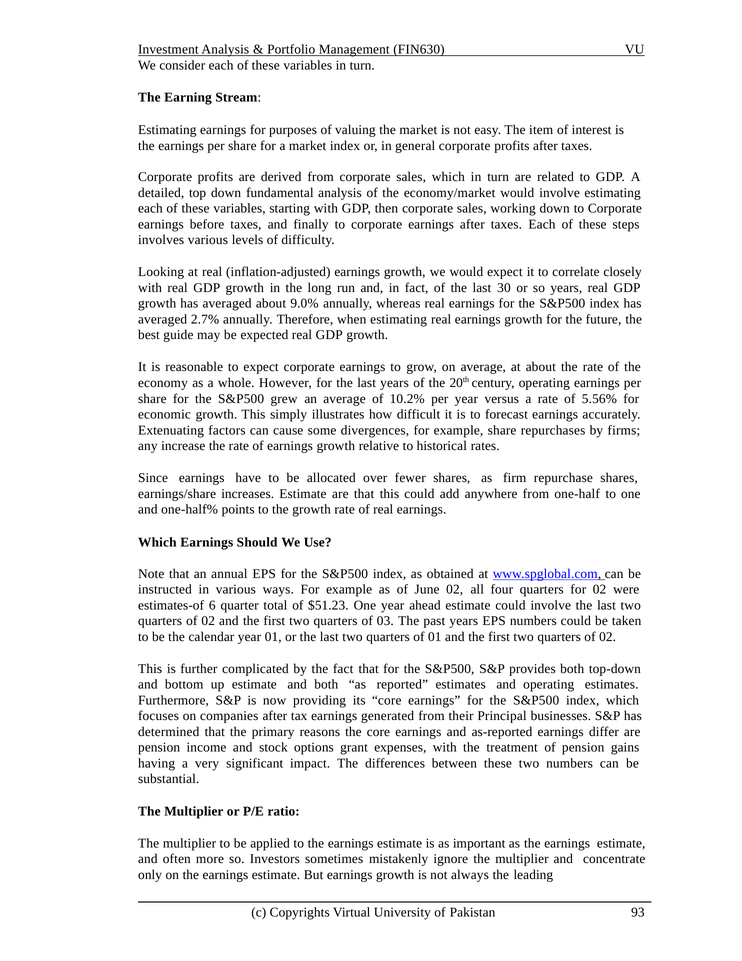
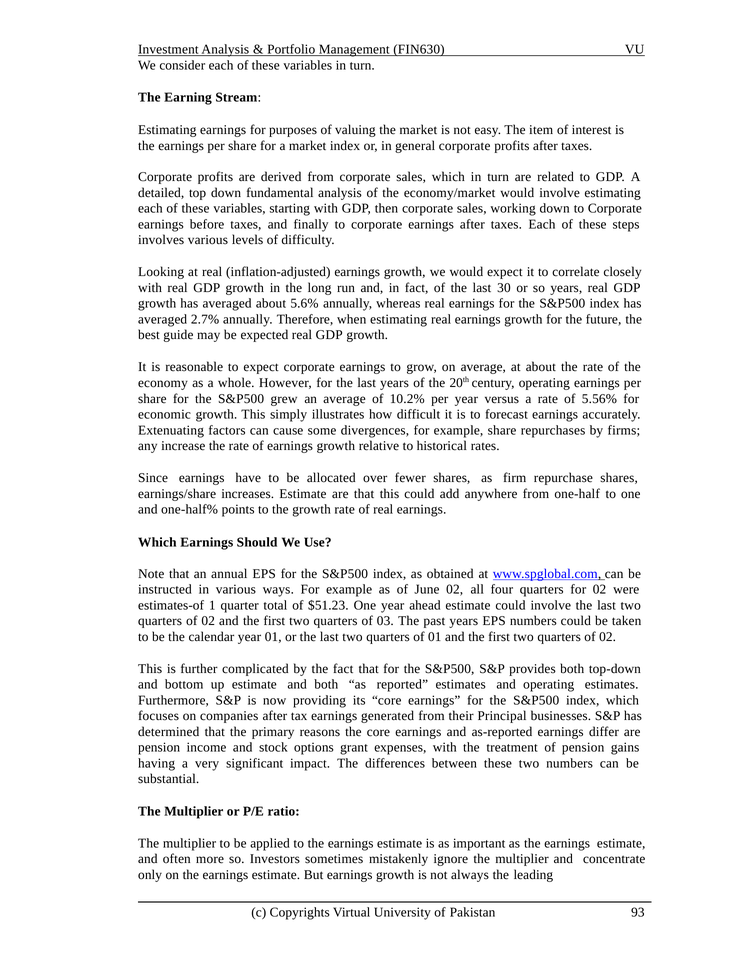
9.0%: 9.0% -> 5.6%
6: 6 -> 1
